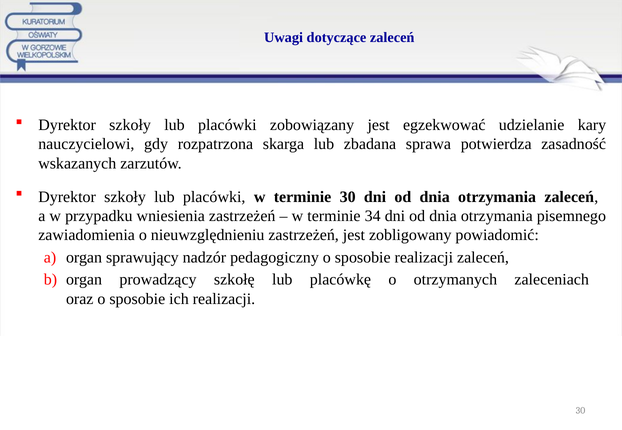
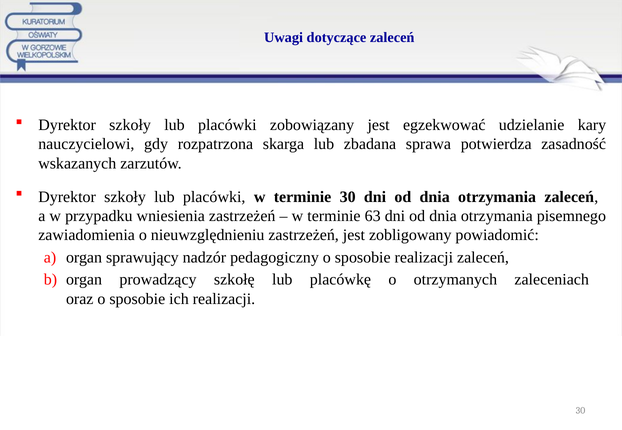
34: 34 -> 63
